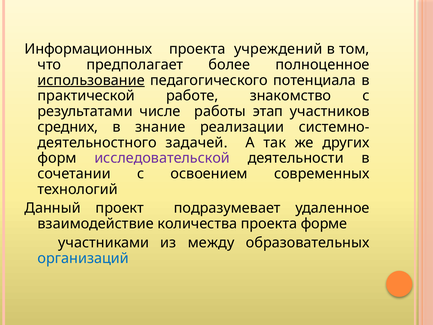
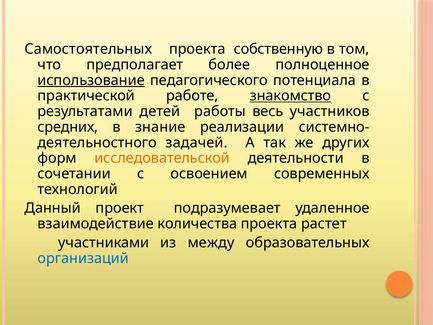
Информационных: Информационных -> Самостоятельных
учреждений: учреждений -> собственную
знакомство underline: none -> present
числе: числе -> детей
этап: этап -> весь
исследовательской colour: purple -> orange
форме: форме -> растет
